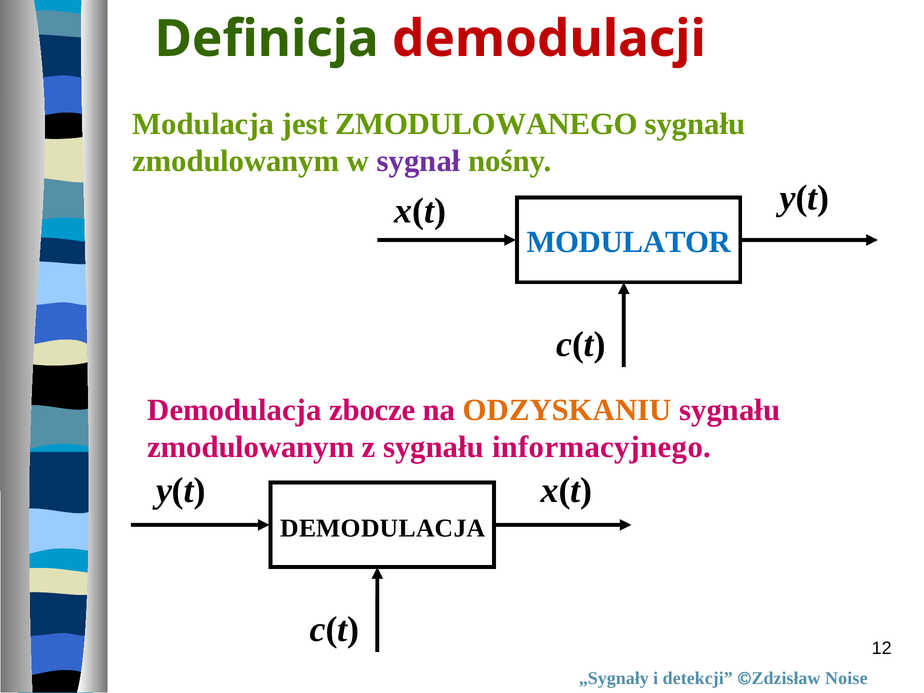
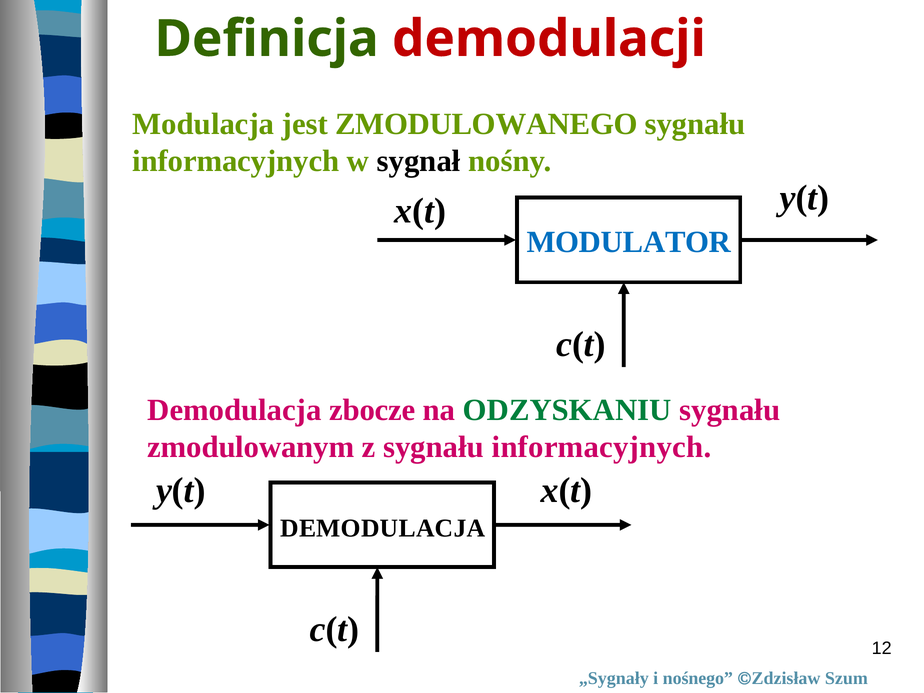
zmodulowanym at (236, 161): zmodulowanym -> informacyjnych
sygnał colour: purple -> black
ODZYSKANIU colour: orange -> green
z sygnału informacyjnego: informacyjnego -> informacyjnych
detekcji: detekcji -> nośnego
Noise: Noise -> Szum
